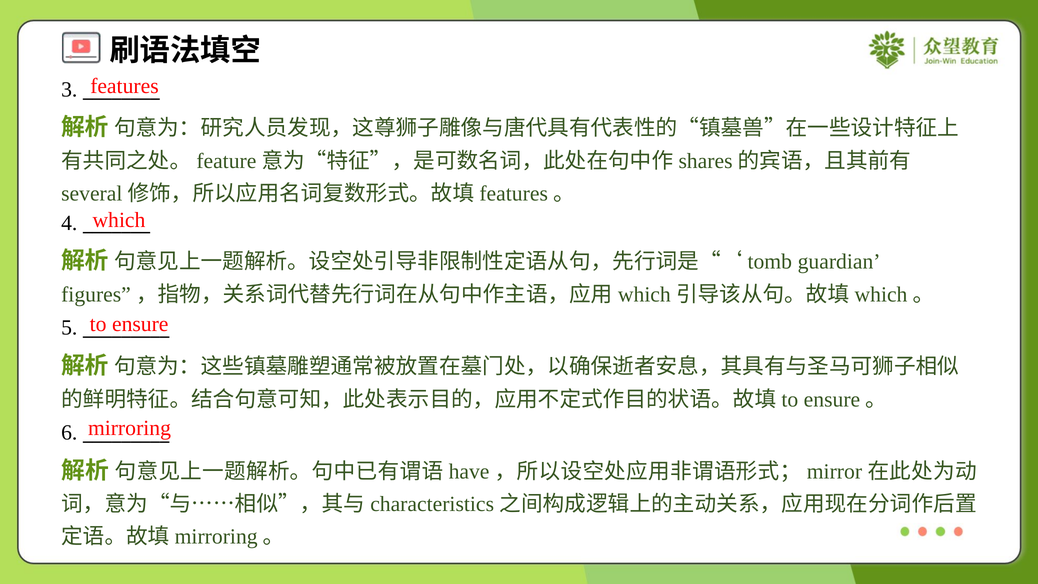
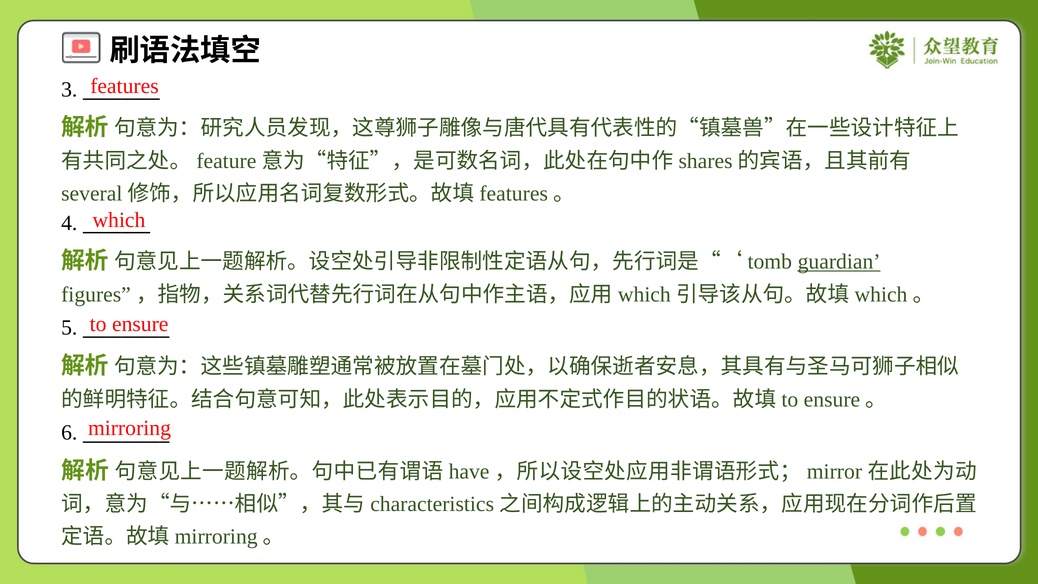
guardian underline: none -> present
